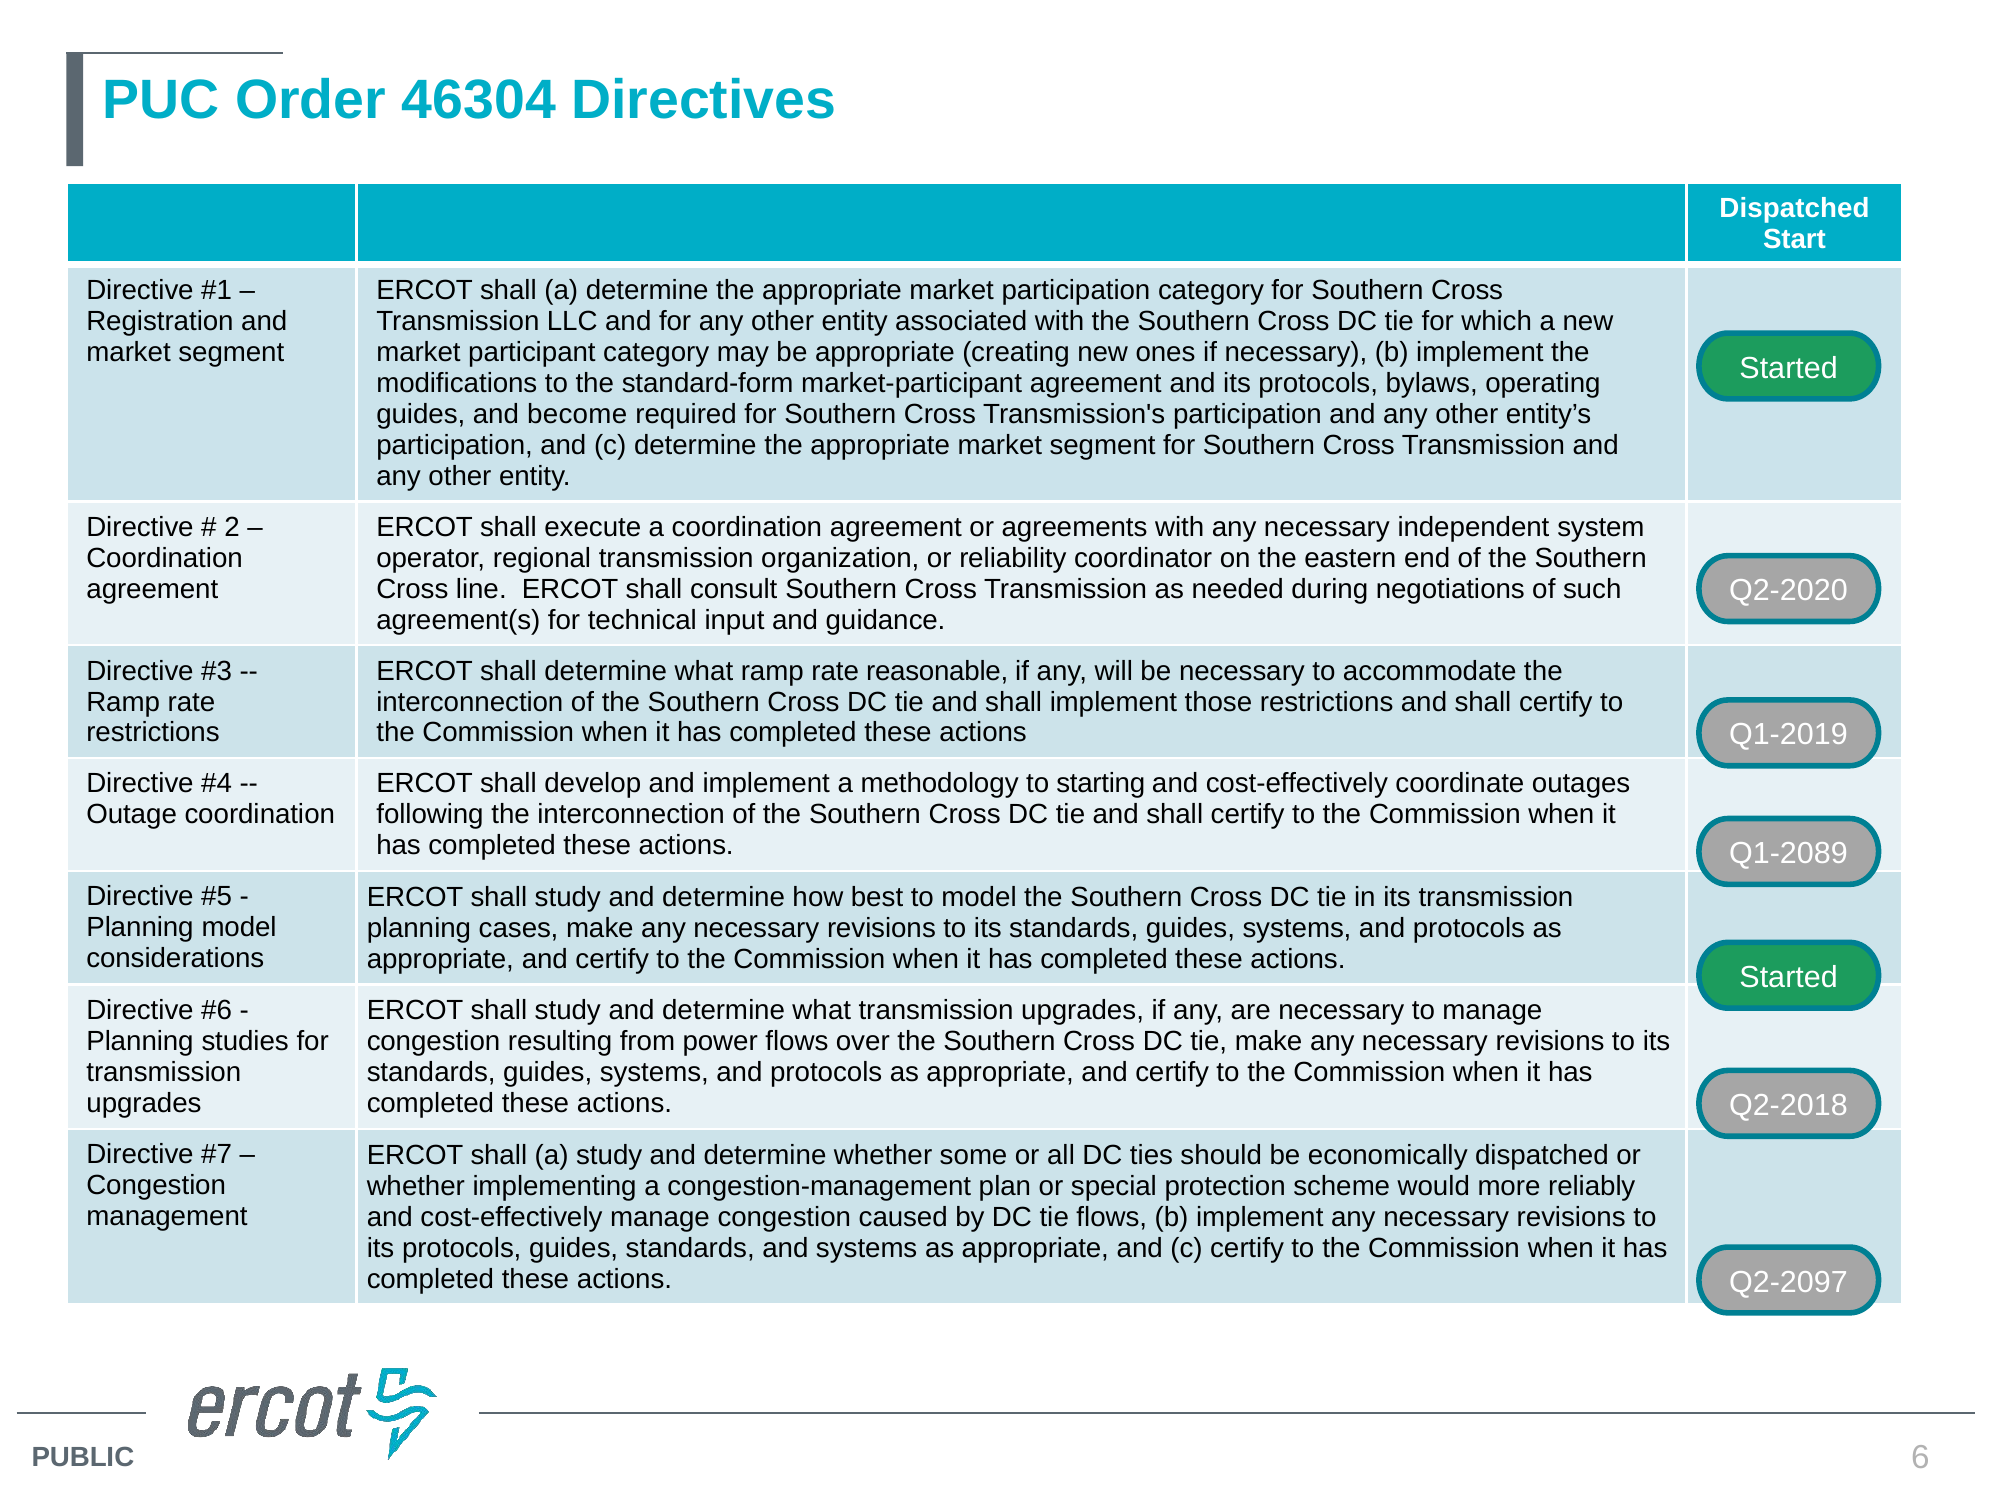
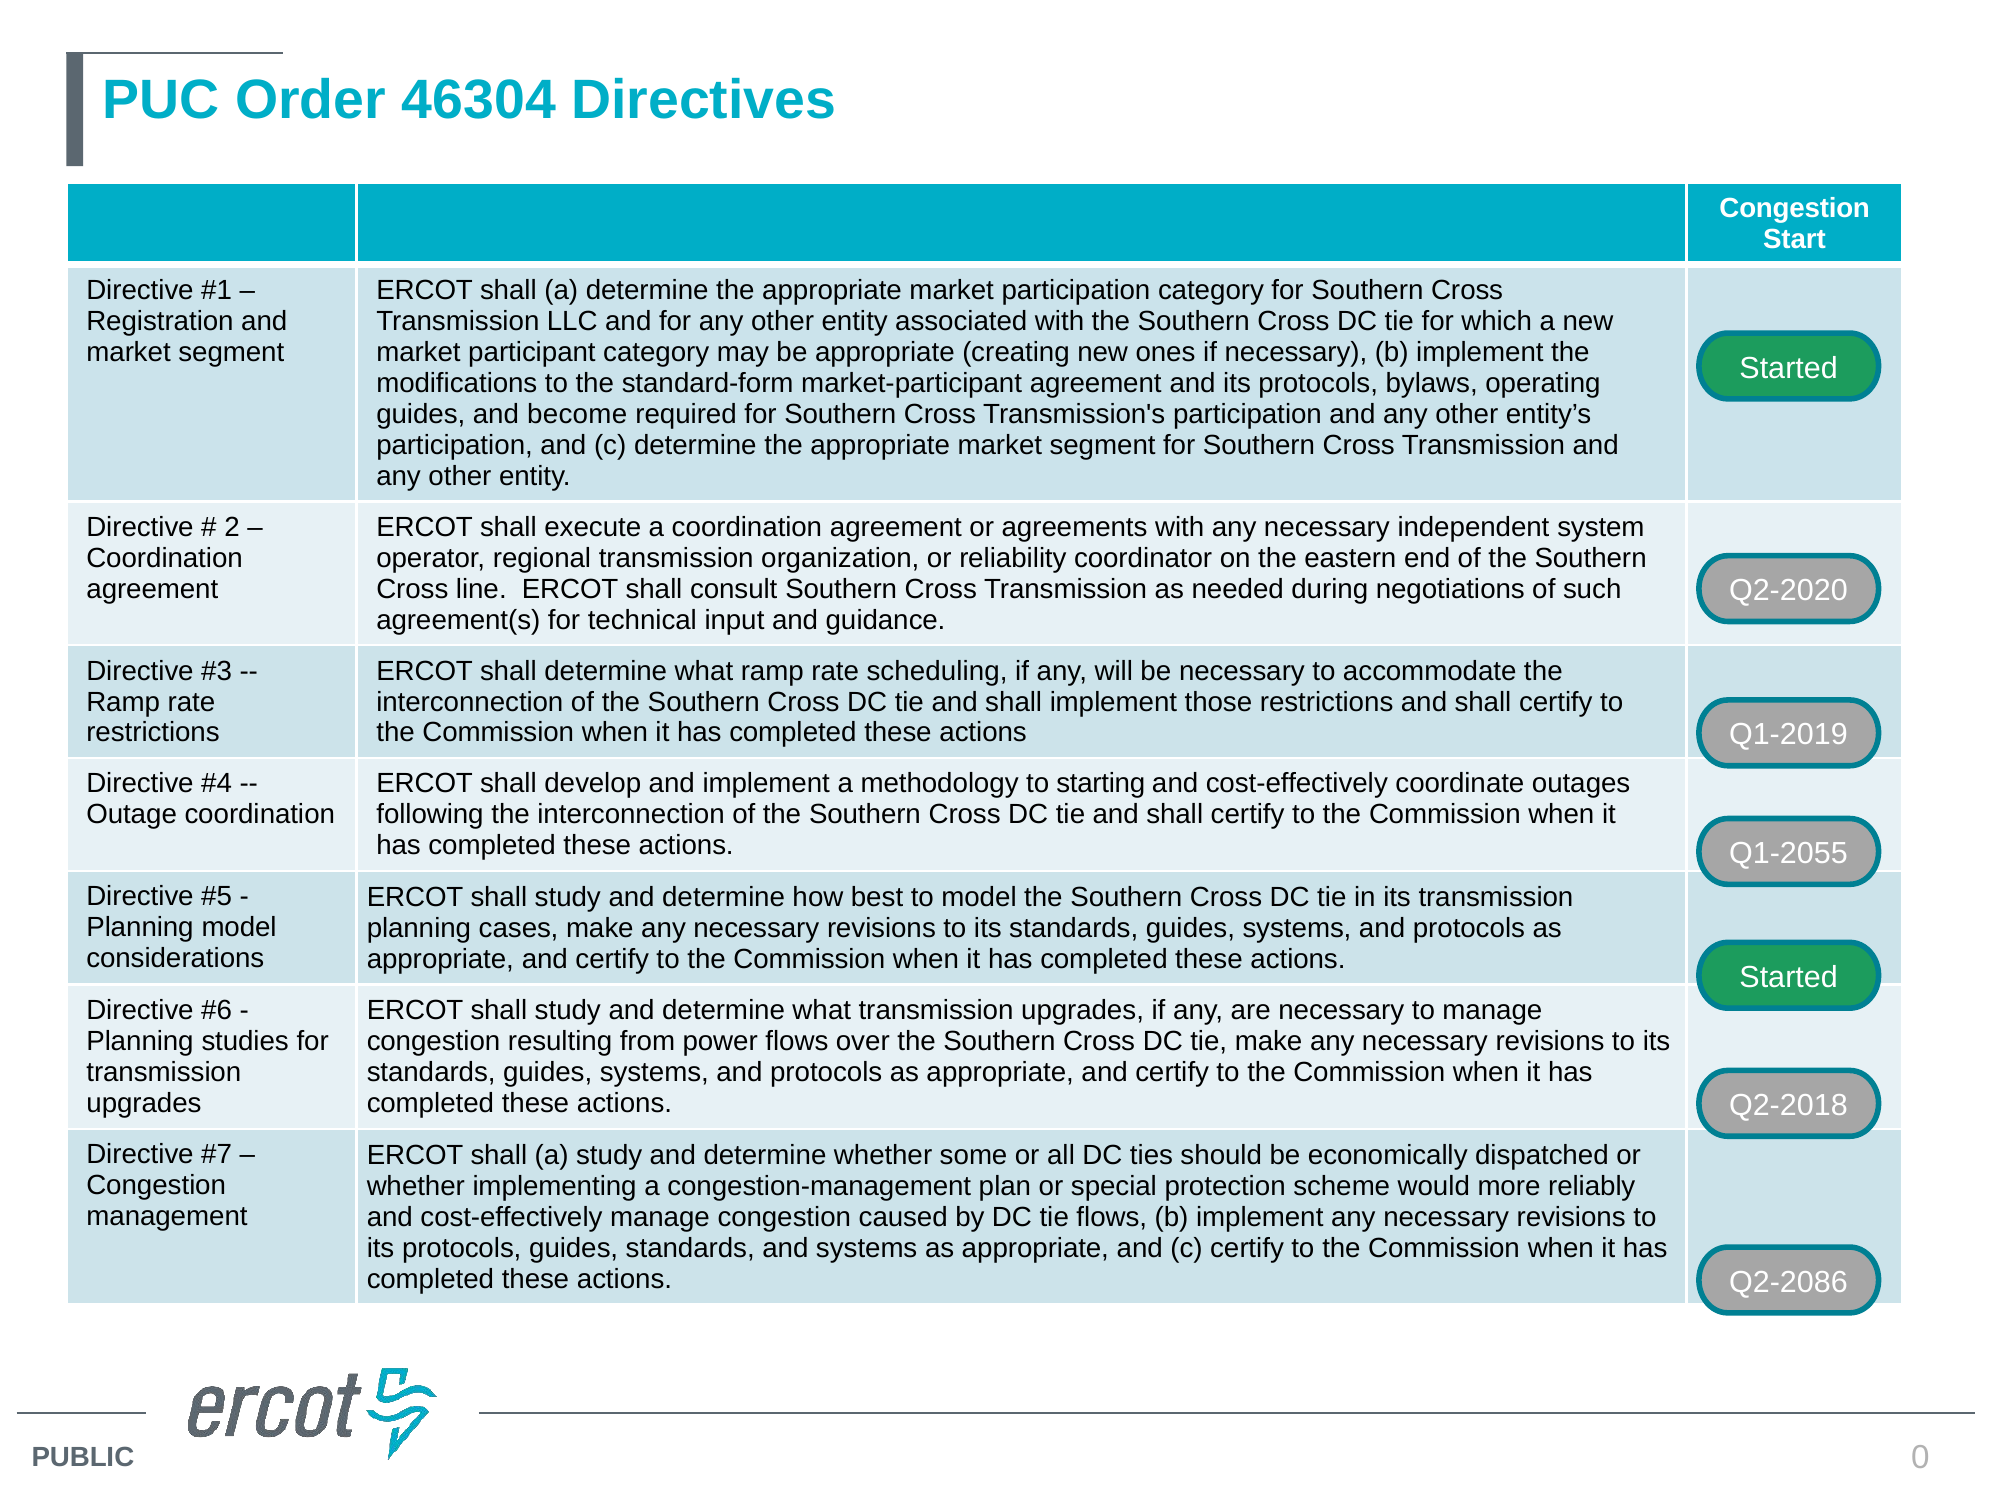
Dispatched at (1795, 209): Dispatched -> Congestion
reasonable: reasonable -> scheduling
Q1-2089: Q1-2089 -> Q1-2055
Q2-2097: Q2-2097 -> Q2-2086
6: 6 -> 0
